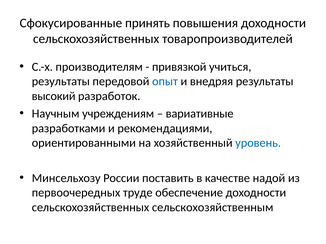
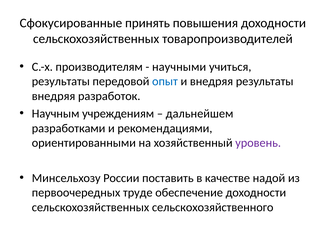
привязкой: привязкой -> научными
высокий at (54, 96): высокий -> внедряя
вариативные: вариативные -> дальнейшем
уровень colour: blue -> purple
сельскохозяйственным: сельскохозяйственным -> сельскохозяйственного
